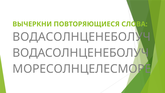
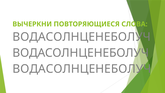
МОРЕСОЛНЦЕЛЕСМОРЕ at (82, 69): МОРЕСОЛНЦЕЛЕСМОРЕ -> ВОДАСОЛНЦЕНЕБОЛУЧ
